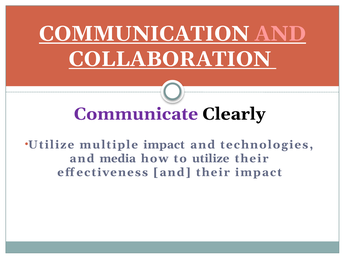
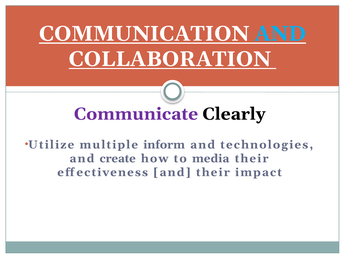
AND at (280, 34) colour: pink -> light blue
multiple impact: impact -> inform
media: media -> create
to utilize: utilize -> media
